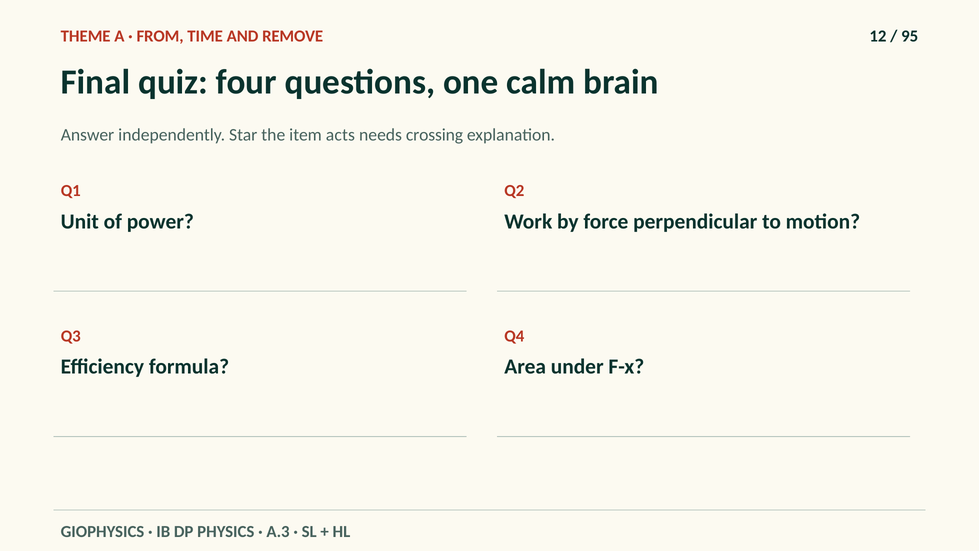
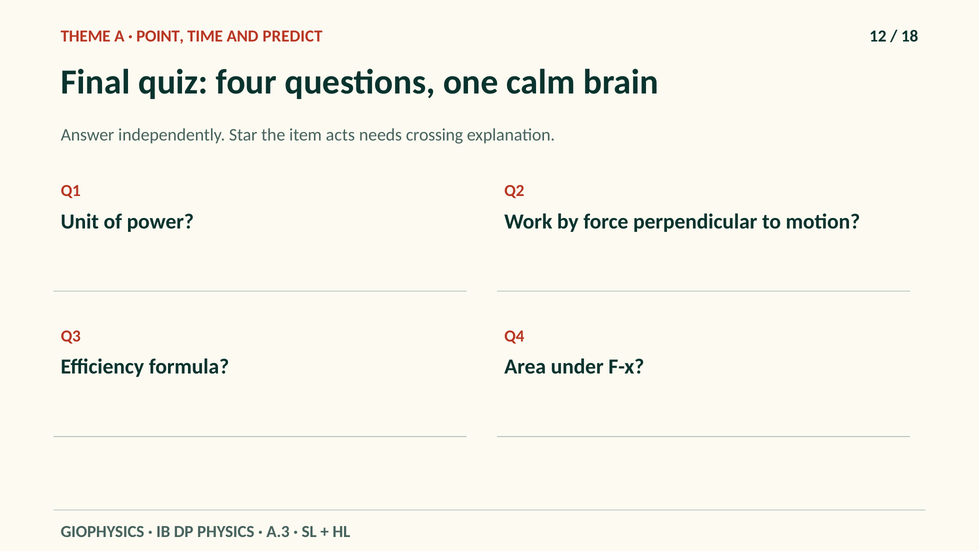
FROM: FROM -> POINT
REMOVE: REMOVE -> PREDICT
95: 95 -> 18
